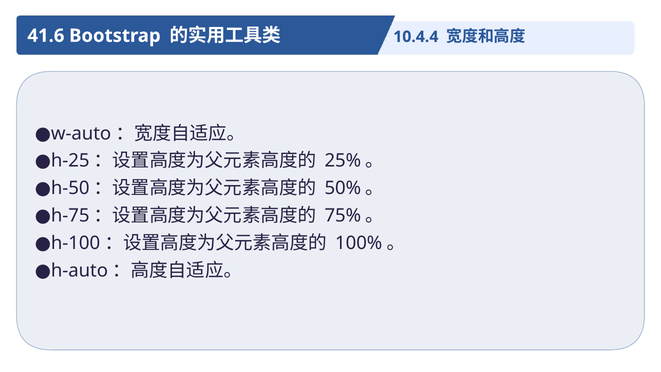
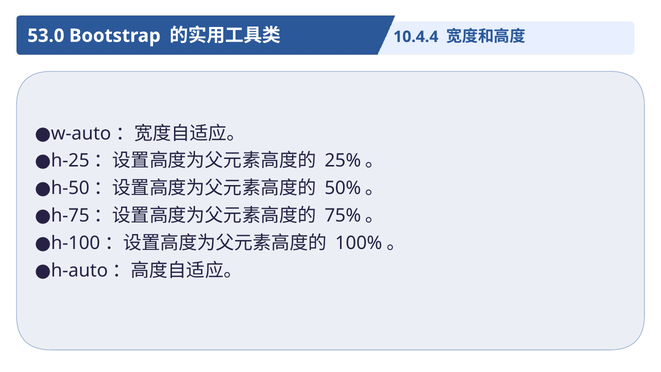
41.6: 41.6 -> 53.0
